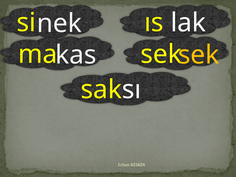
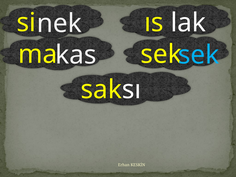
sek at (199, 55) colour: yellow -> light blue
